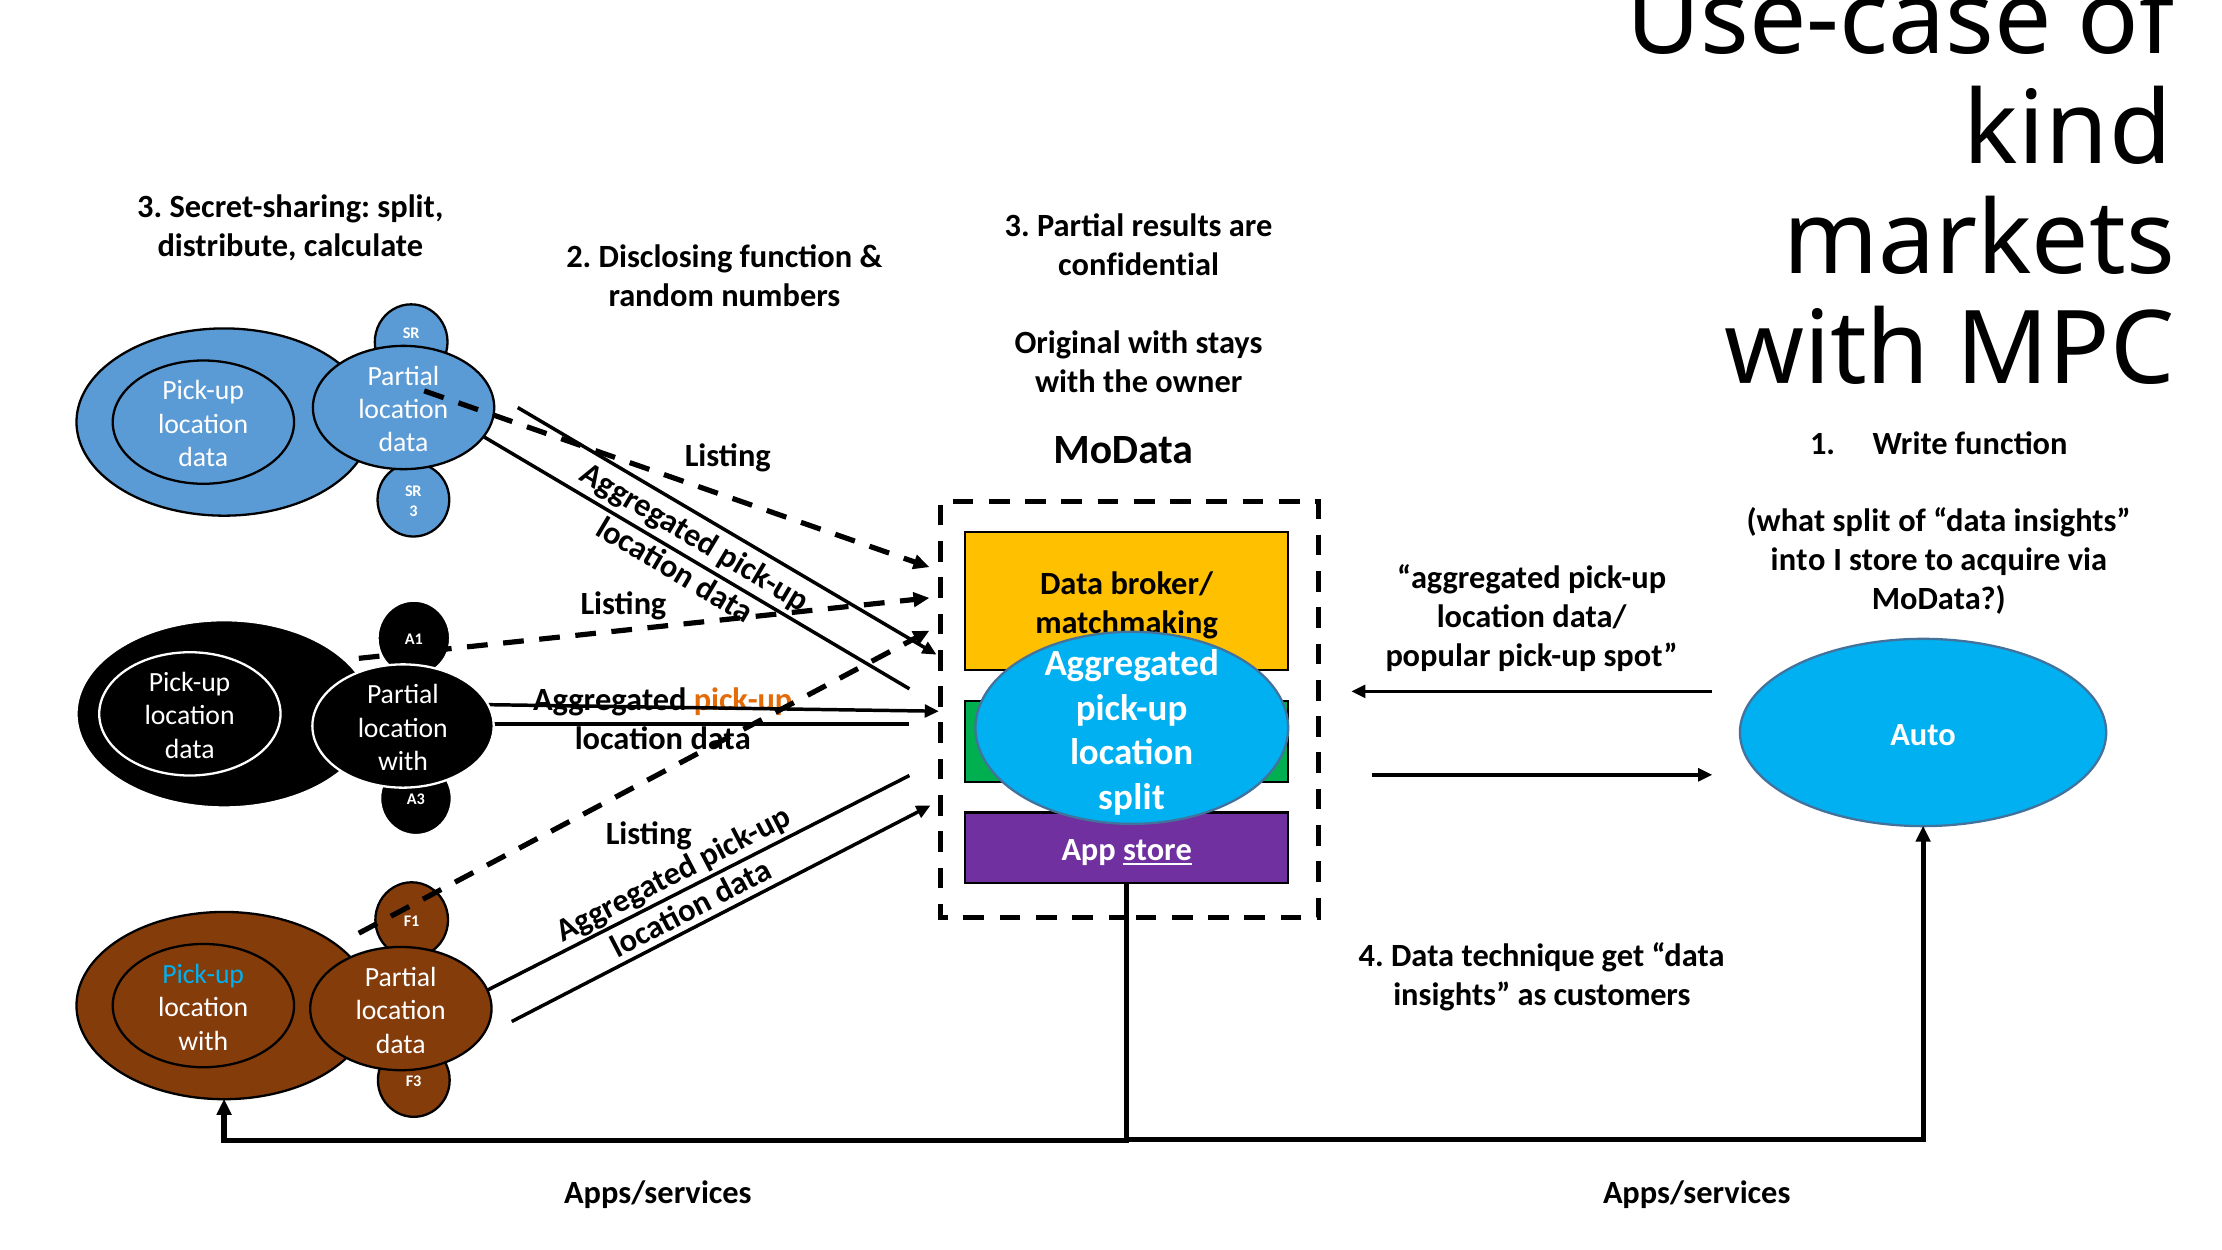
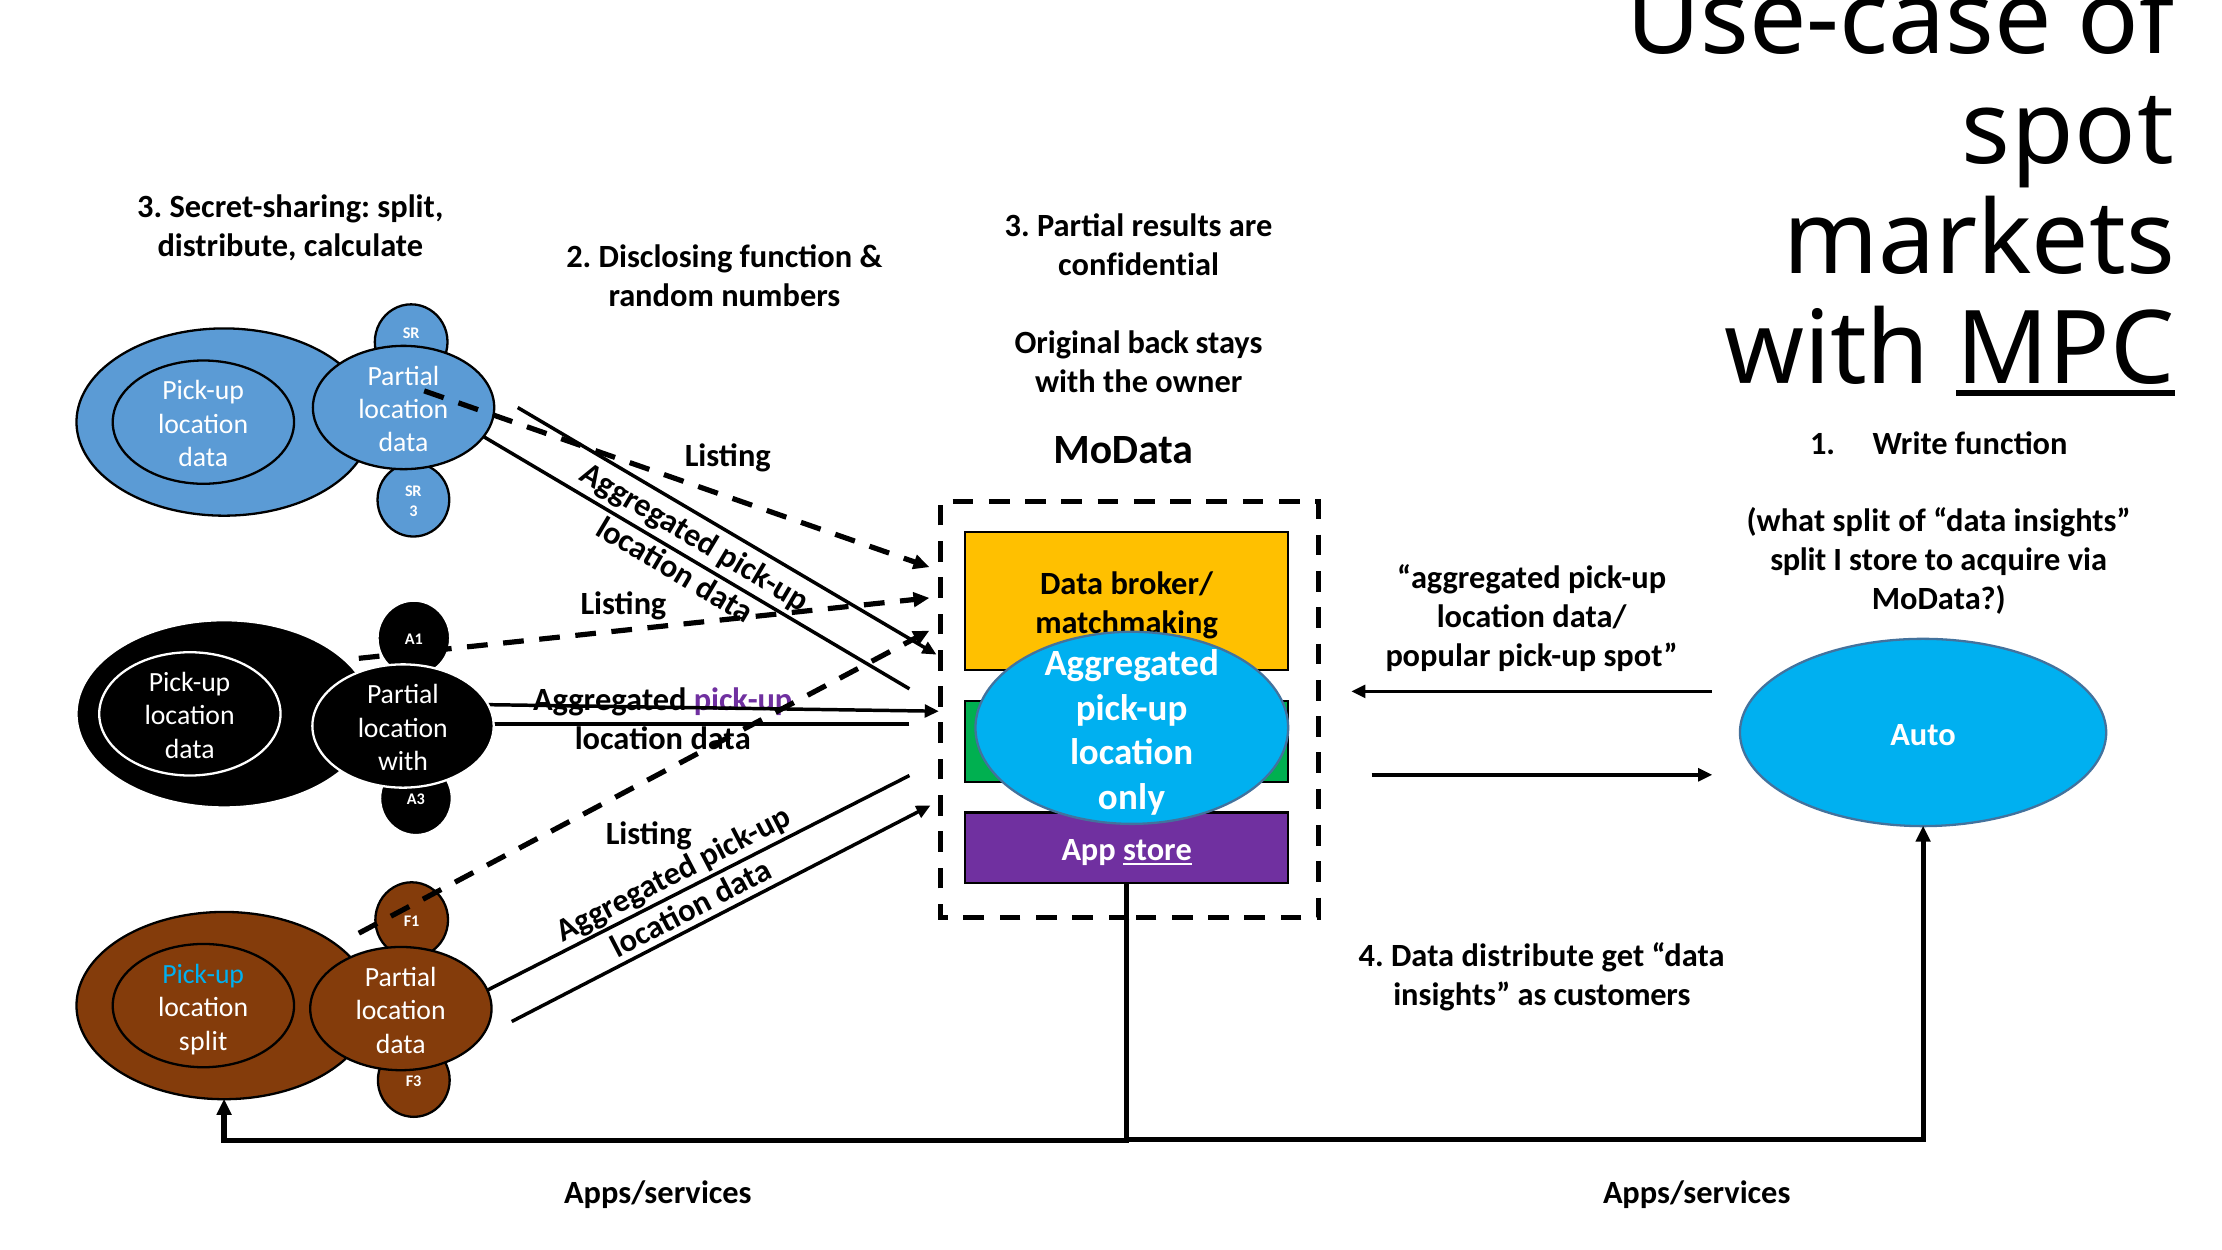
kind at (2068, 130): kind -> spot
MPC underline: none -> present
Original with: with -> back
into at (1798, 560): into -> split
pick-up at (743, 700) colour: orange -> purple
split at (1131, 797): split -> only
Data technique: technique -> distribute
with at (203, 1041): with -> split
